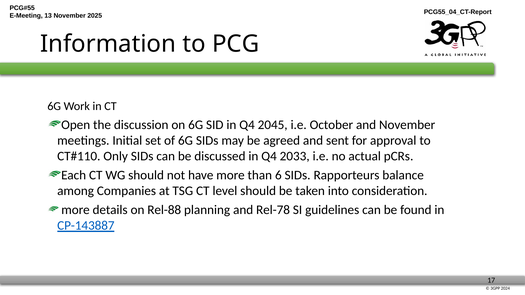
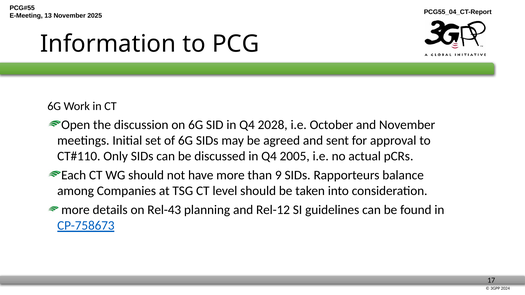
2045: 2045 -> 2028
2033: 2033 -> 2005
6: 6 -> 9
Rel-88: Rel-88 -> Rel-43
Rel-78: Rel-78 -> Rel-12
CP-143887: CP-143887 -> CP-758673
